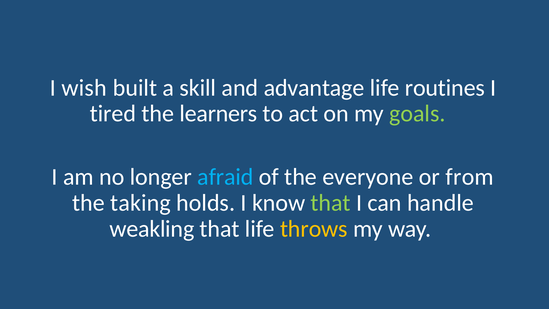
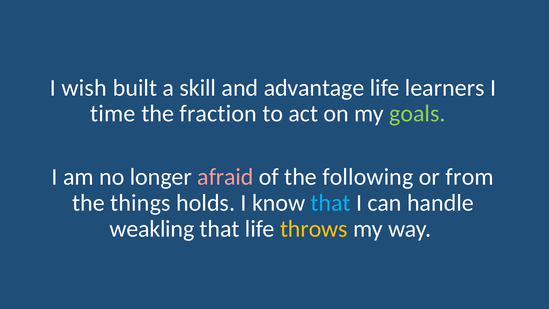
routines: routines -> learners
tired: tired -> time
learners: learners -> fraction
afraid colour: light blue -> pink
everyone: everyone -> following
taking: taking -> things
that at (331, 203) colour: light green -> light blue
